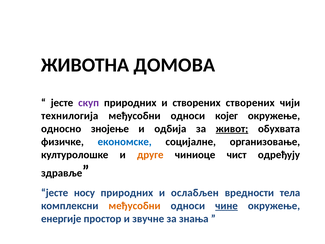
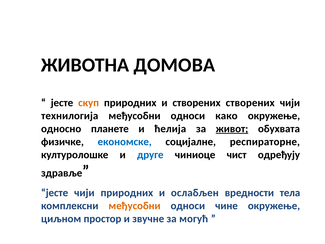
скуп colour: purple -> orange
којег: којег -> како
знојење: знојење -> планете
одбија: одбија -> ћелија
организовање: организовање -> респираторне
друге colour: orange -> blue
јесте носу: носу -> чији
чине underline: present -> none
енергије: енергије -> циљном
знања: знања -> могућ
